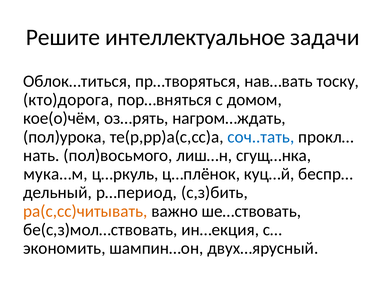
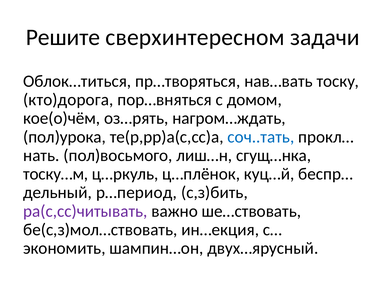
интеллектуальное: интеллектуальное -> сверхинтересном
мука…м: мука…м -> тоску…м
ра(с,сс)читывать colour: orange -> purple
